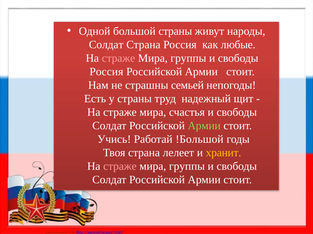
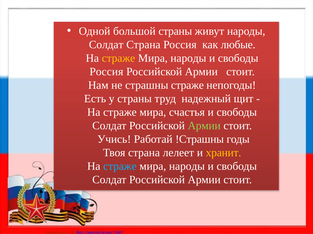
страже at (118, 58) colour: pink -> yellow
группы at (188, 58): группы -> народы
страшны семьей: семьей -> страже
!Большой: !Большой -> !Страшны
страже at (120, 167) colour: pink -> light blue
группы at (187, 167): группы -> народы
